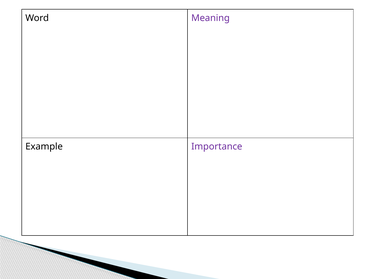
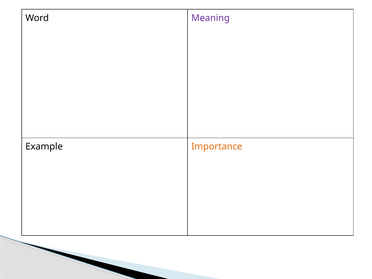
Importance colour: purple -> orange
